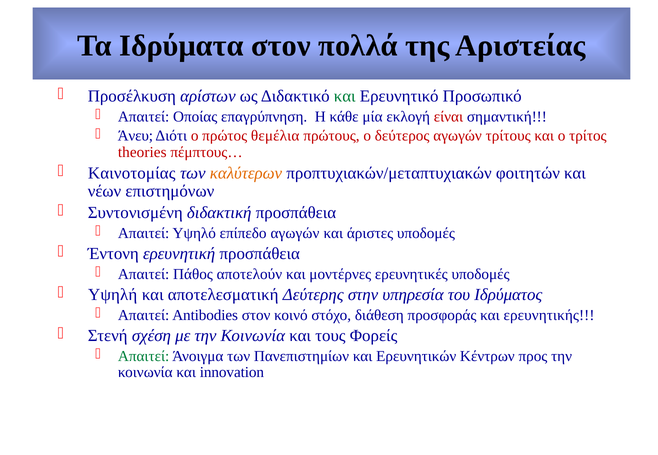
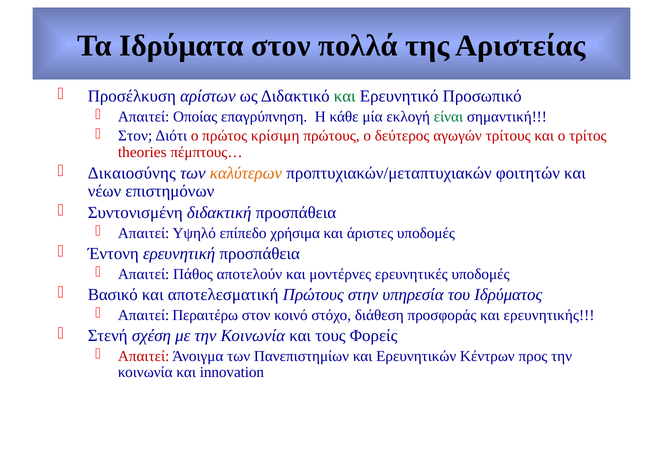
είναι colour: red -> green
Άνευ at (135, 136): Άνευ -> Στον
θεμέλια: θεμέλια -> κρίσιμη
Καινοτομίας: Καινοτομίας -> Δικαιοσύνης
επίπεδο αγωγών: αγωγών -> χρήσιμα
Υψηλή: Υψηλή -> Βασικό
αποτελεσματική Δεύτερης: Δεύτερης -> Πρώτους
Antibodies: Antibodies -> Περαιτέρω
Απαιτεί at (144, 356) colour: green -> red
